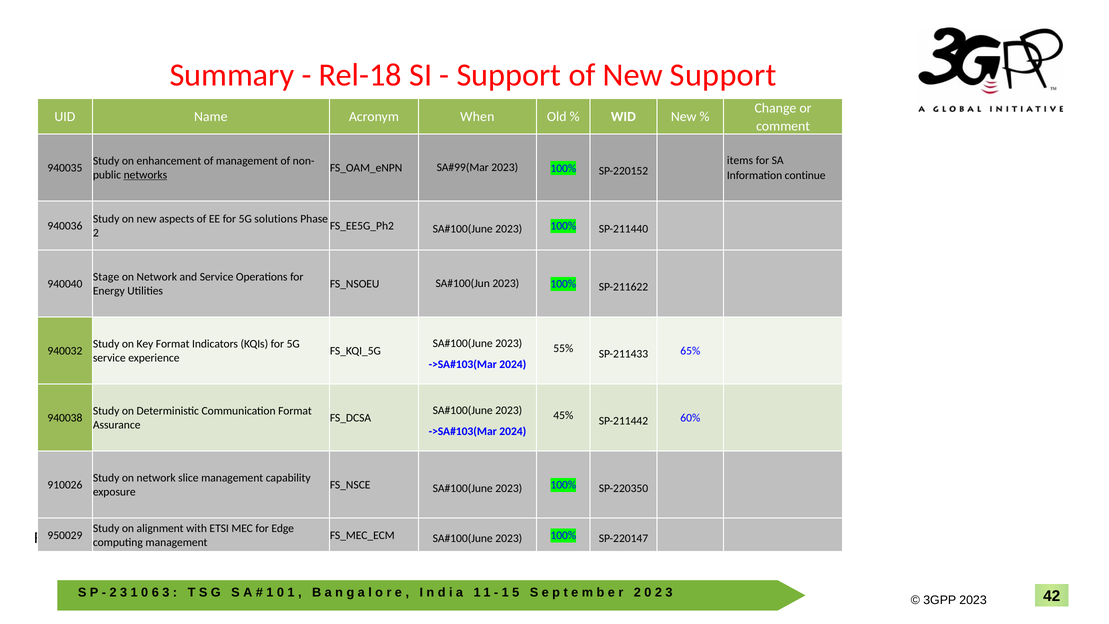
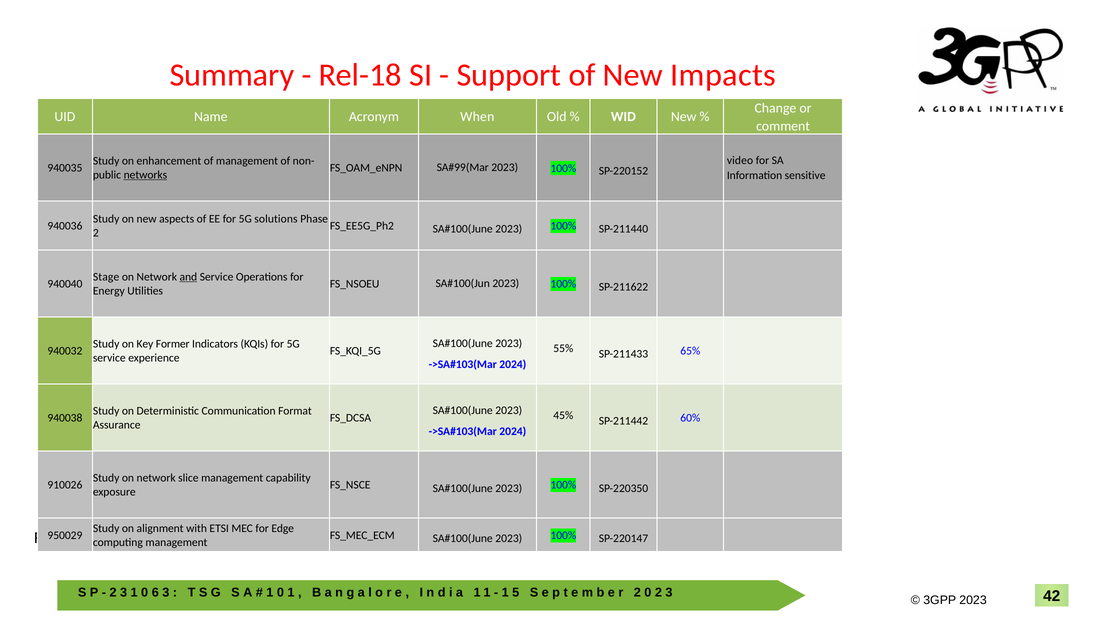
New Support: Support -> Impacts
items: items -> video
continue: continue -> sensitive
and underline: none -> present
Key Format: Format -> Former
